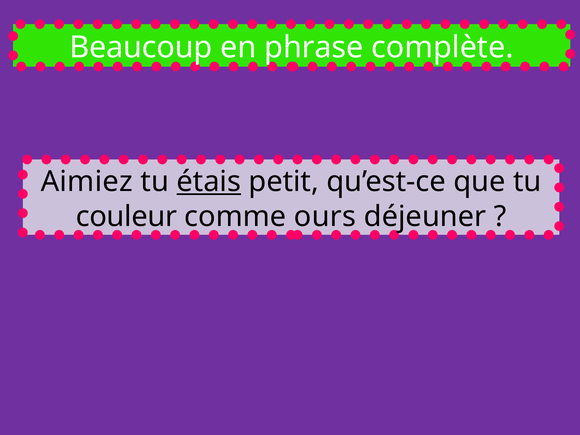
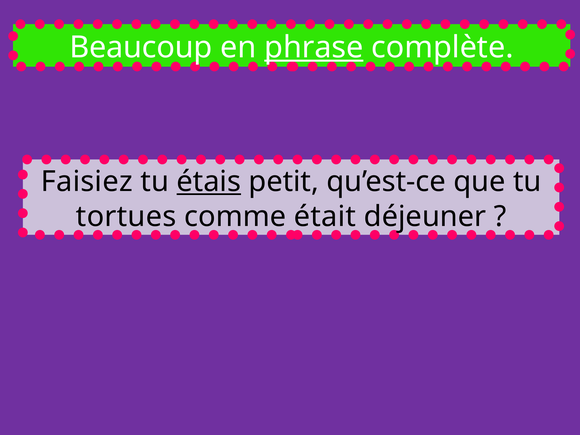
phrase underline: none -> present
Aimiez: Aimiez -> Faisiez
couleur: couleur -> tortues
ours: ours -> était
